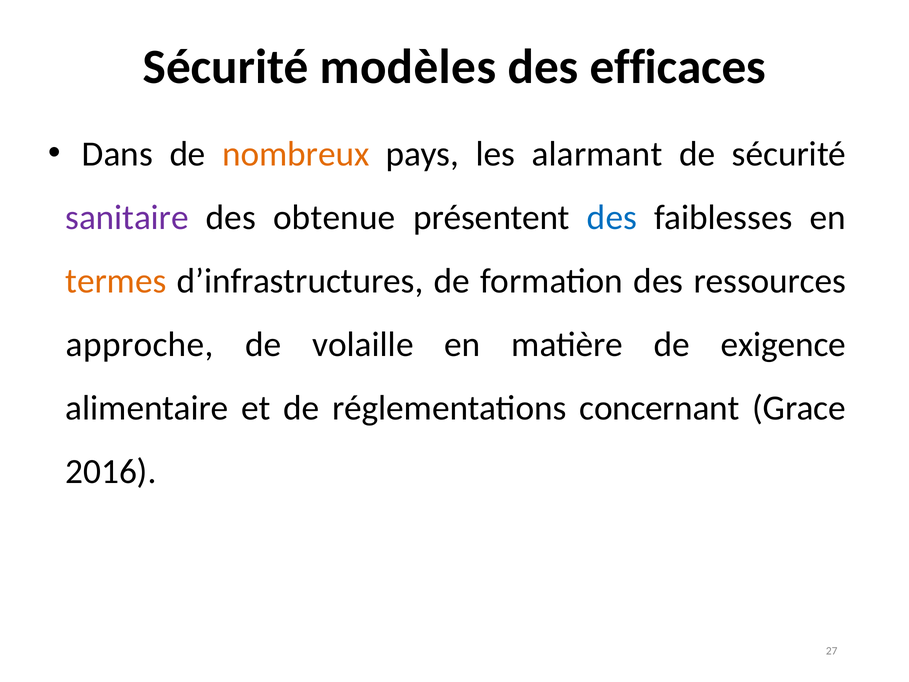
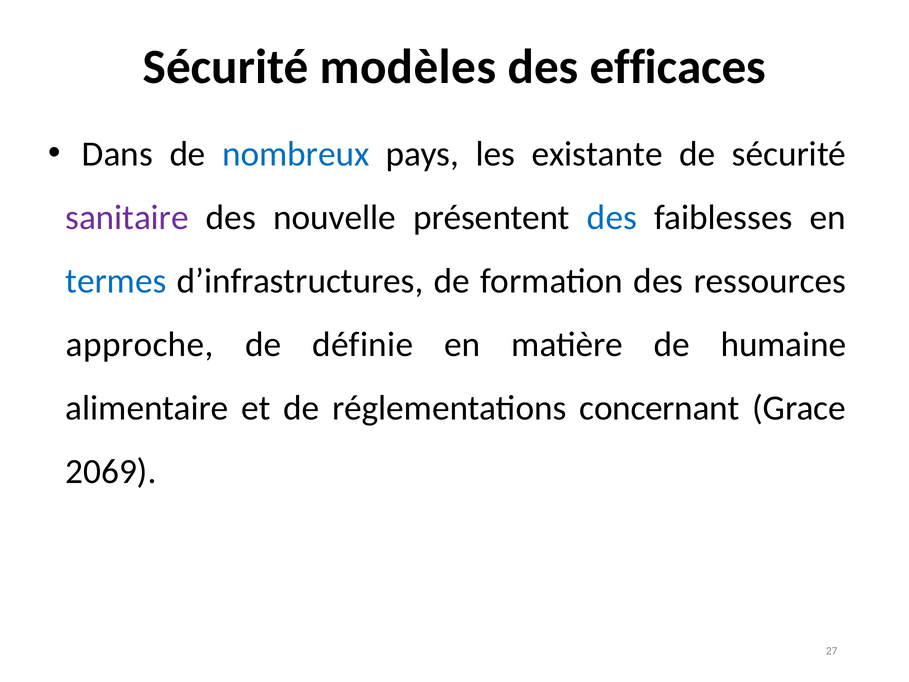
nombreux colour: orange -> blue
alarmant: alarmant -> existante
obtenue: obtenue -> nouvelle
termes colour: orange -> blue
volaille: volaille -> définie
exigence: exigence -> humaine
2016: 2016 -> 2069
